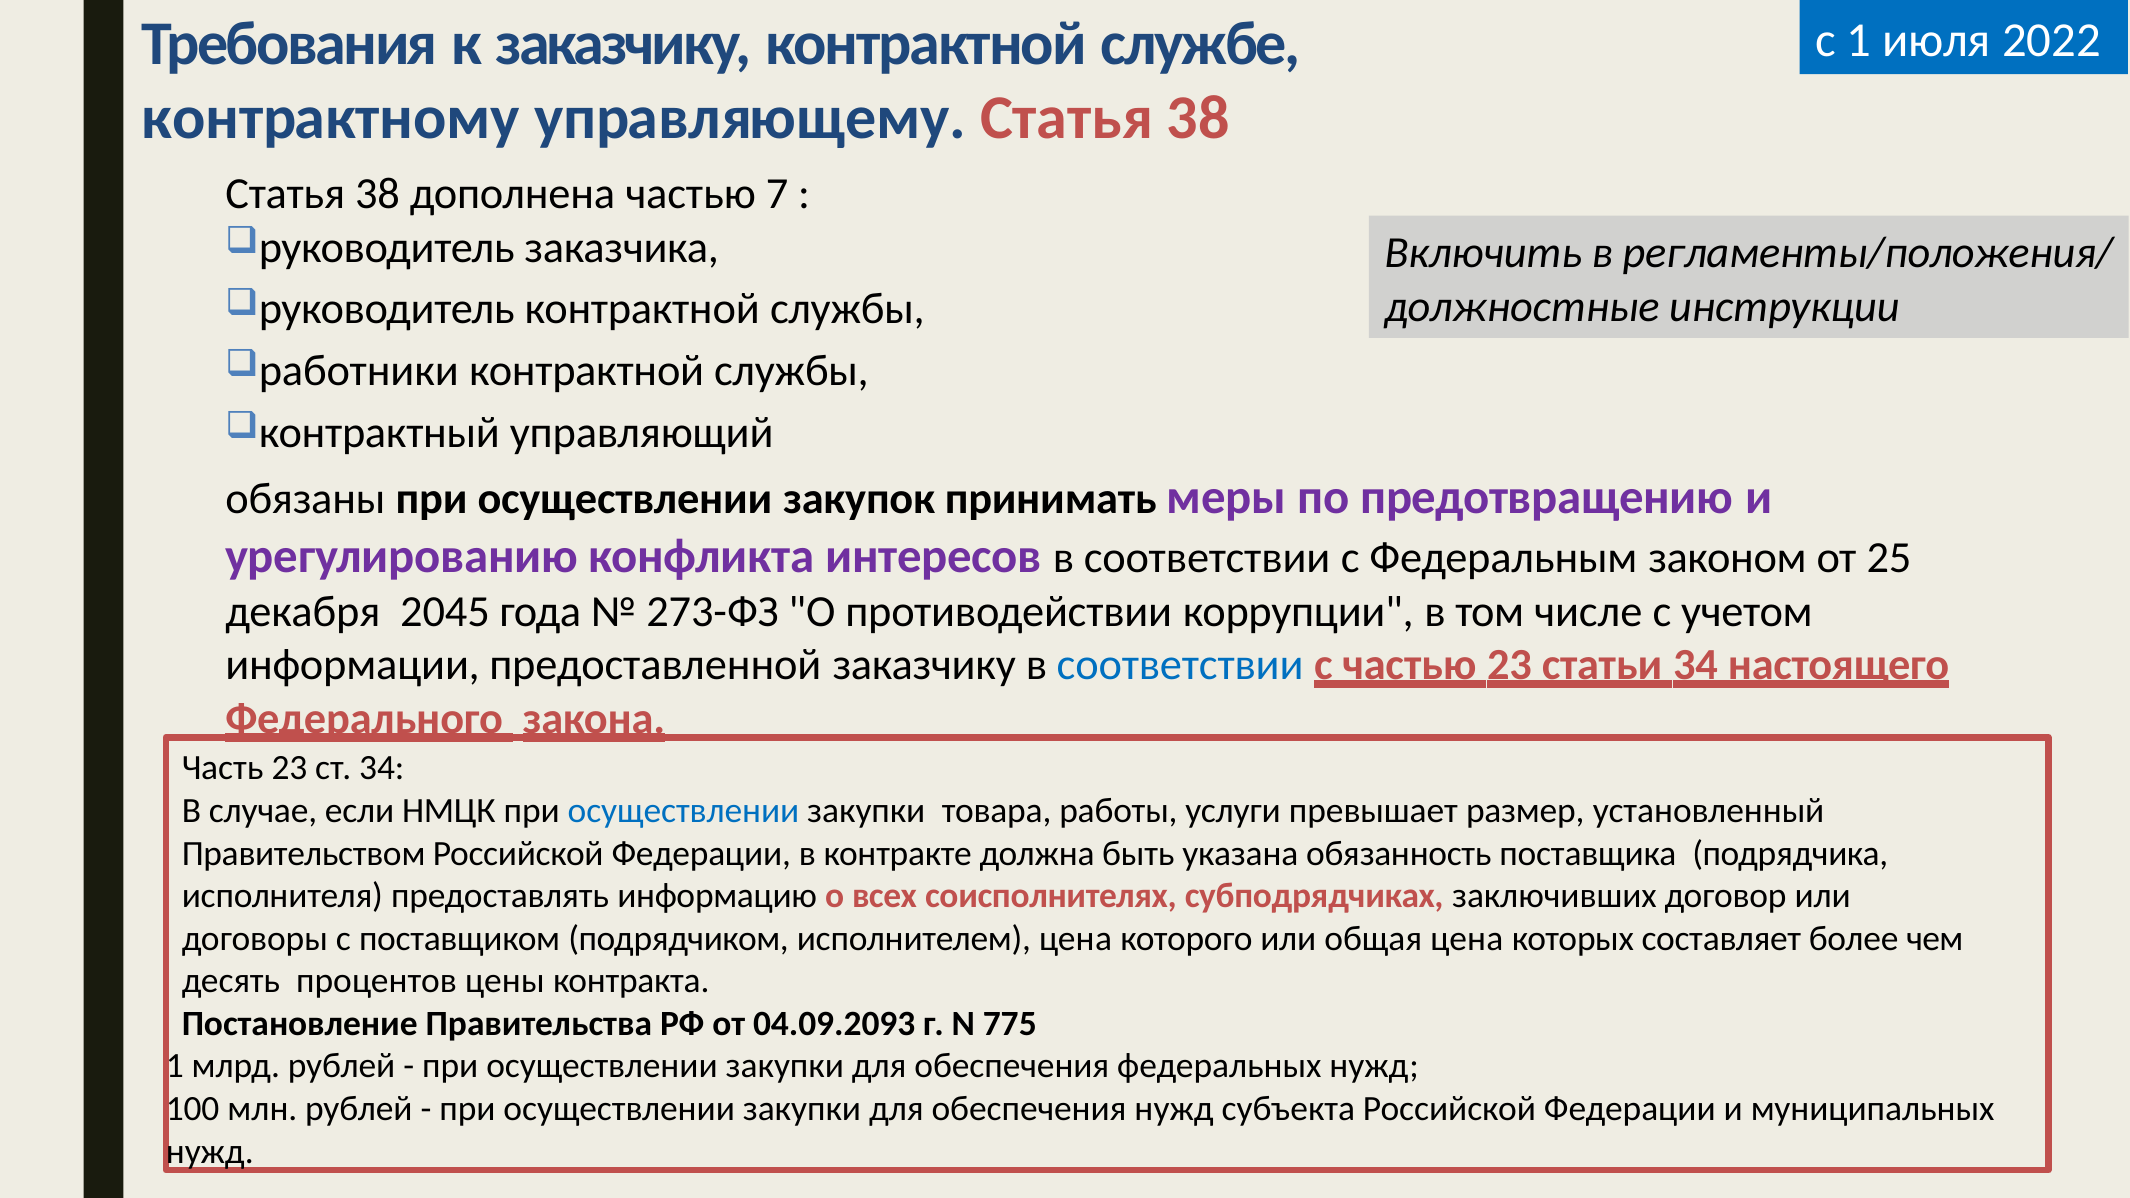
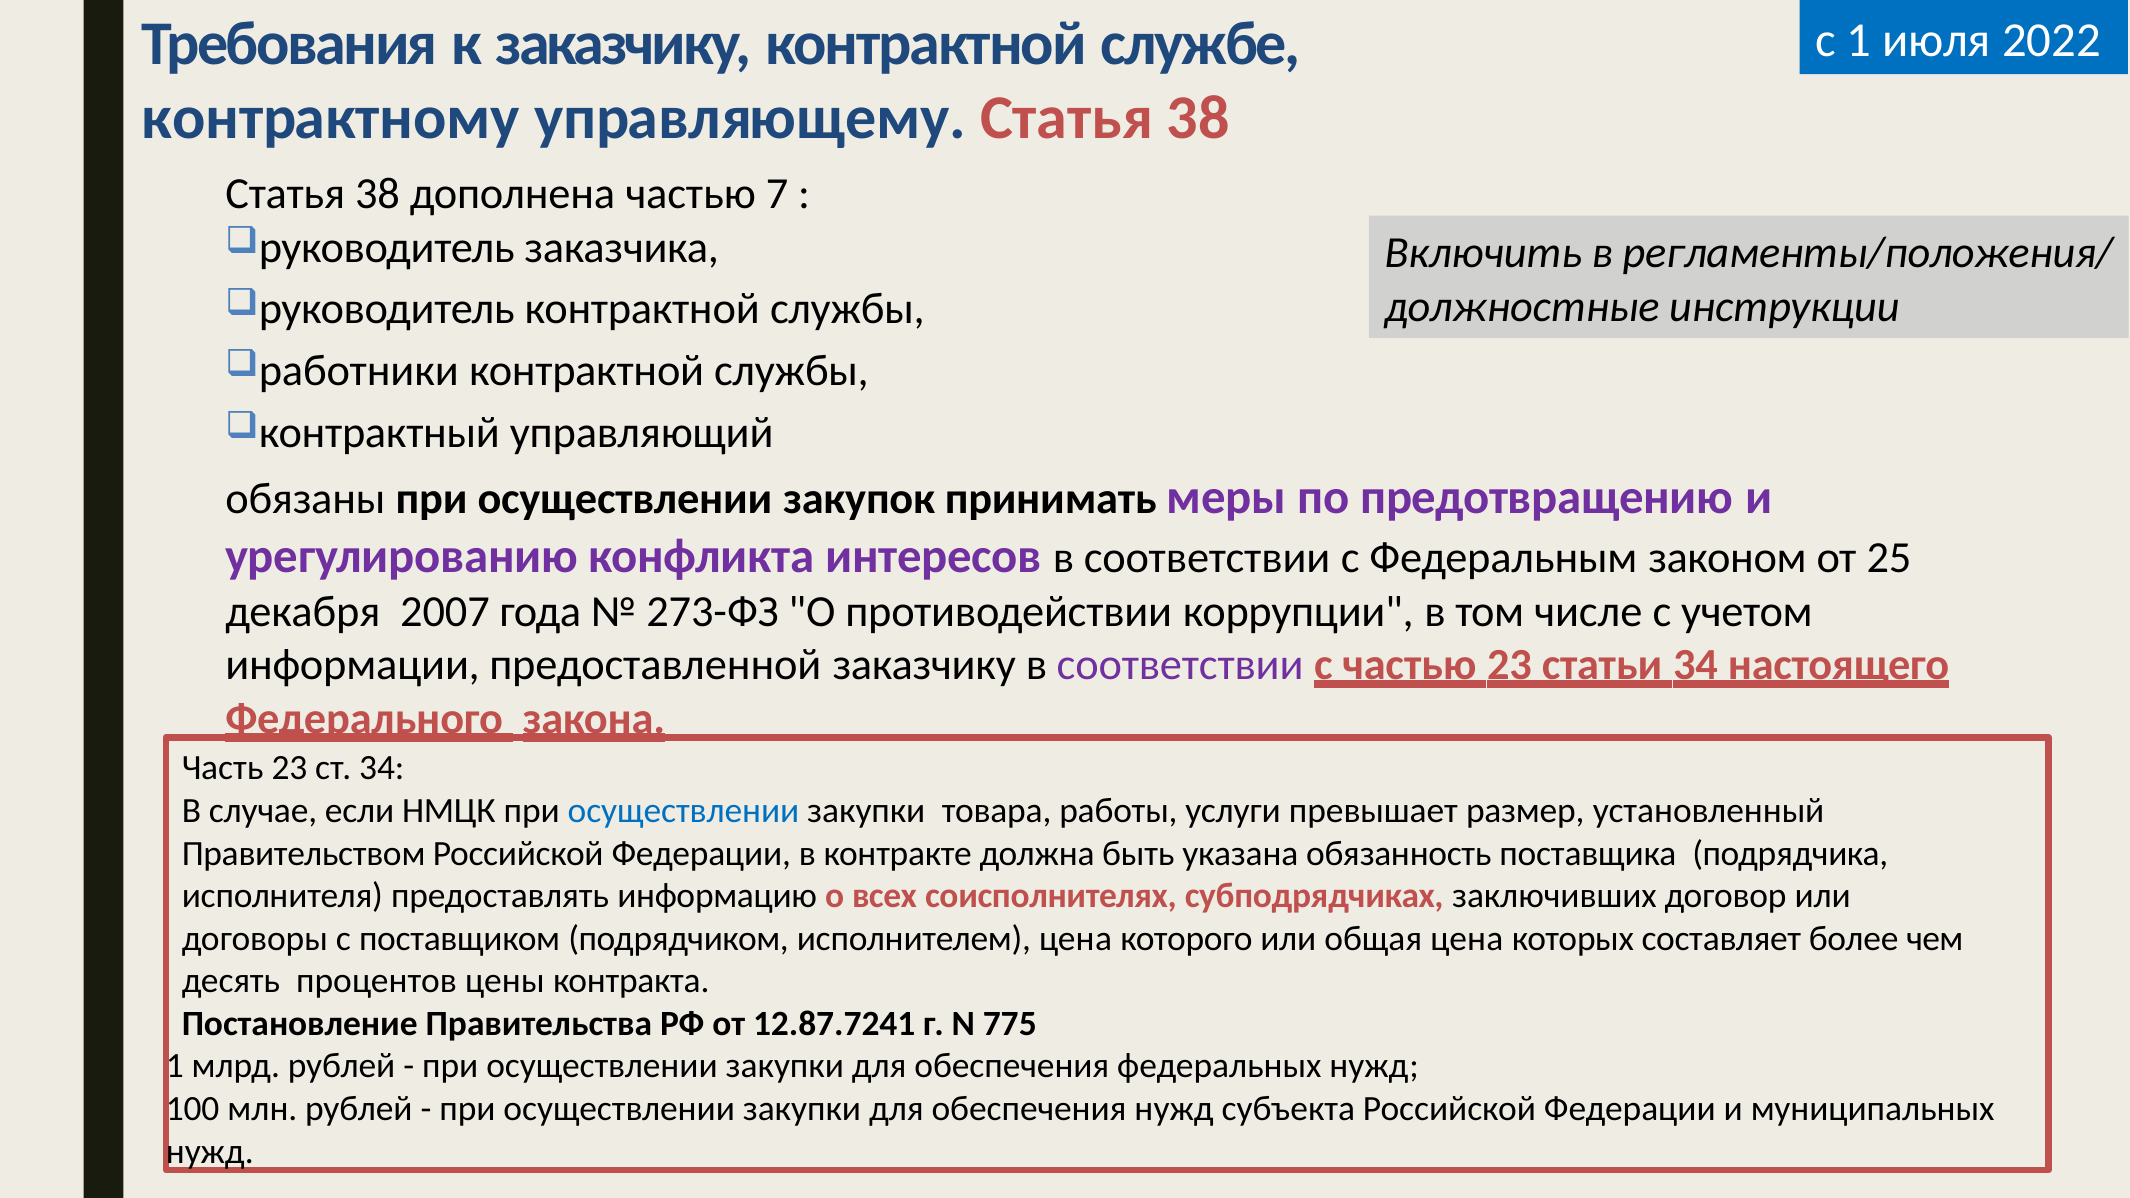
2045: 2045 -> 2007
соответствии at (1180, 665) colour: blue -> purple
04.09.2093: 04.09.2093 -> 12.87.7241
